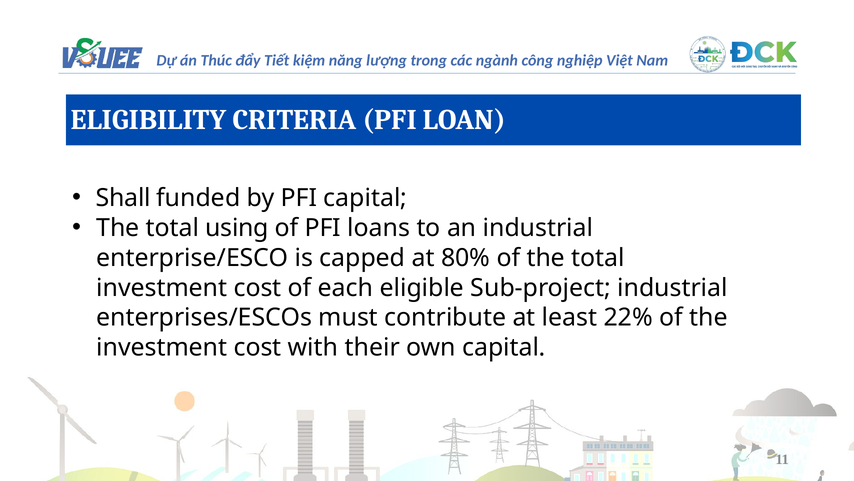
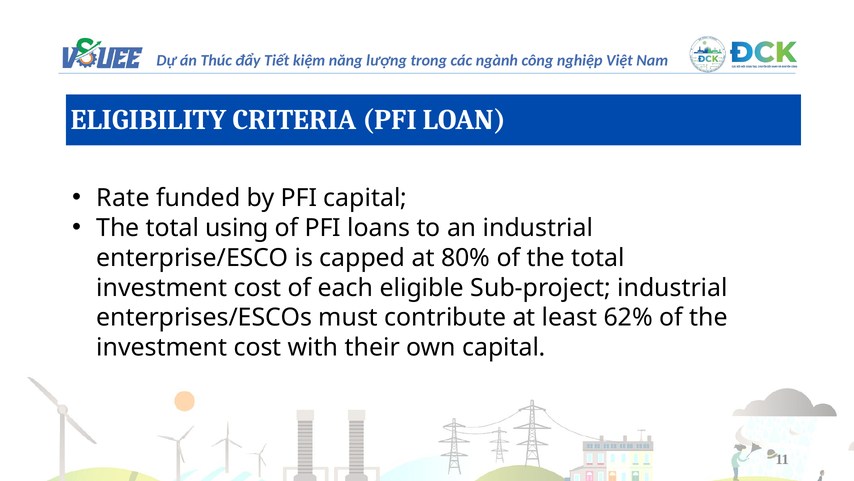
Shall: Shall -> Rate
22%: 22% -> 62%
